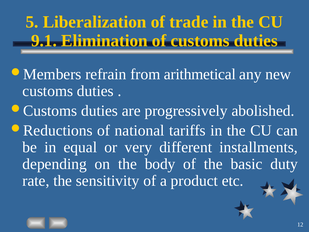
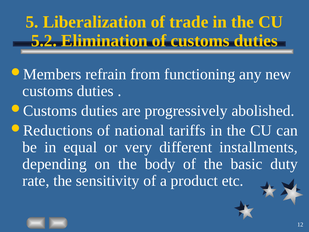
9.1: 9.1 -> 5.2
arithmetical: arithmetical -> functioning
